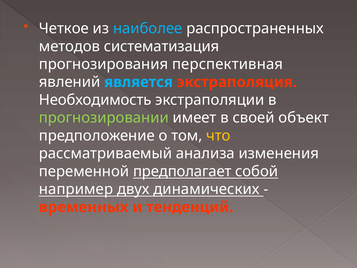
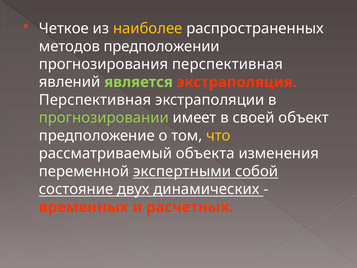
наиболее colour: light blue -> yellow
систематизация: систематизация -> предположении
является colour: light blue -> light green
Необходимость at (95, 100): Необходимость -> Перспективная
анализа: анализа -> объекта
предполагает: предполагает -> экспертными
например: например -> состояние
тенденций: тенденций -> расчетных
